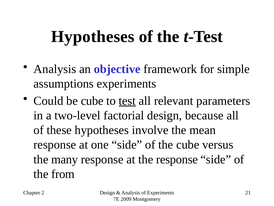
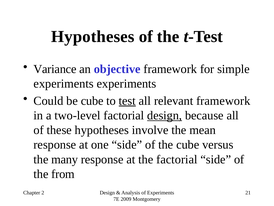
Analysis at (55, 69): Analysis -> Variance
assumptions at (64, 84): assumptions -> experiments
relevant parameters: parameters -> framework
design at (165, 115) underline: none -> present
the response: response -> factorial
